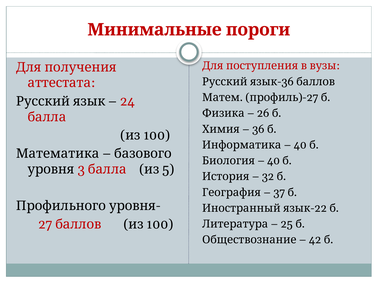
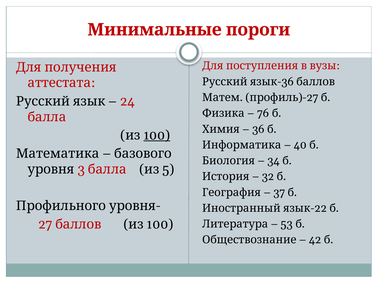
26: 26 -> 76
100 at (157, 135) underline: none -> present
40 at (274, 161): 40 -> 34
25: 25 -> 53
